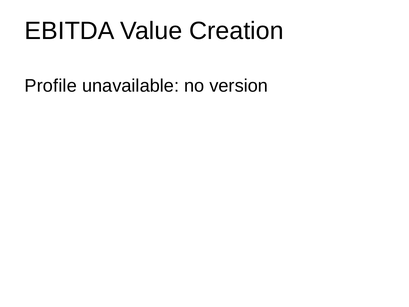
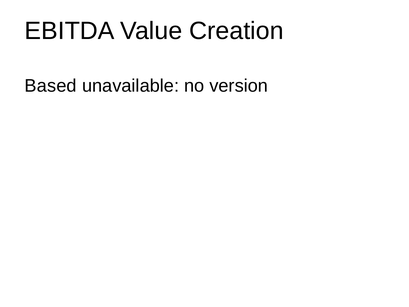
Profile: Profile -> Based
